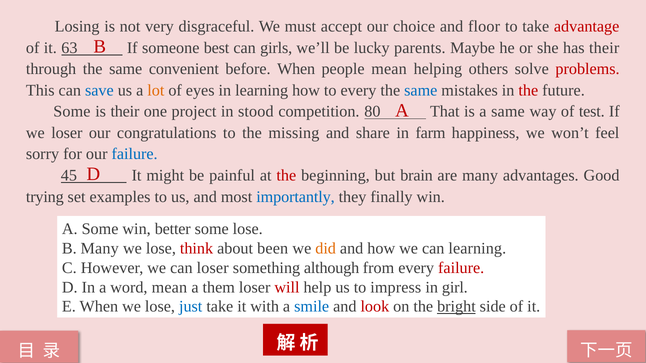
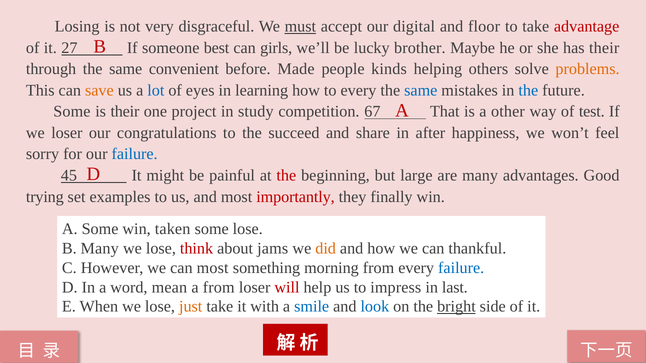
must underline: none -> present
choice: choice -> digital
63: 63 -> 27
parents: parents -> brother
before When: When -> Made
people mean: mean -> kinds
problems colour: red -> orange
save colour: blue -> orange
lot colour: orange -> blue
the at (528, 90) colour: red -> blue
stood: stood -> study
80: 80 -> 67
a same: same -> other
missing: missing -> succeed
farm: farm -> after
brain: brain -> large
importantly colour: blue -> red
better: better -> taken
been: been -> jams
can learning: learning -> thankful
can loser: loser -> most
although: although -> morning
failure at (461, 268) colour: red -> blue
a them: them -> from
girl: girl -> last
just colour: blue -> orange
look colour: red -> blue
